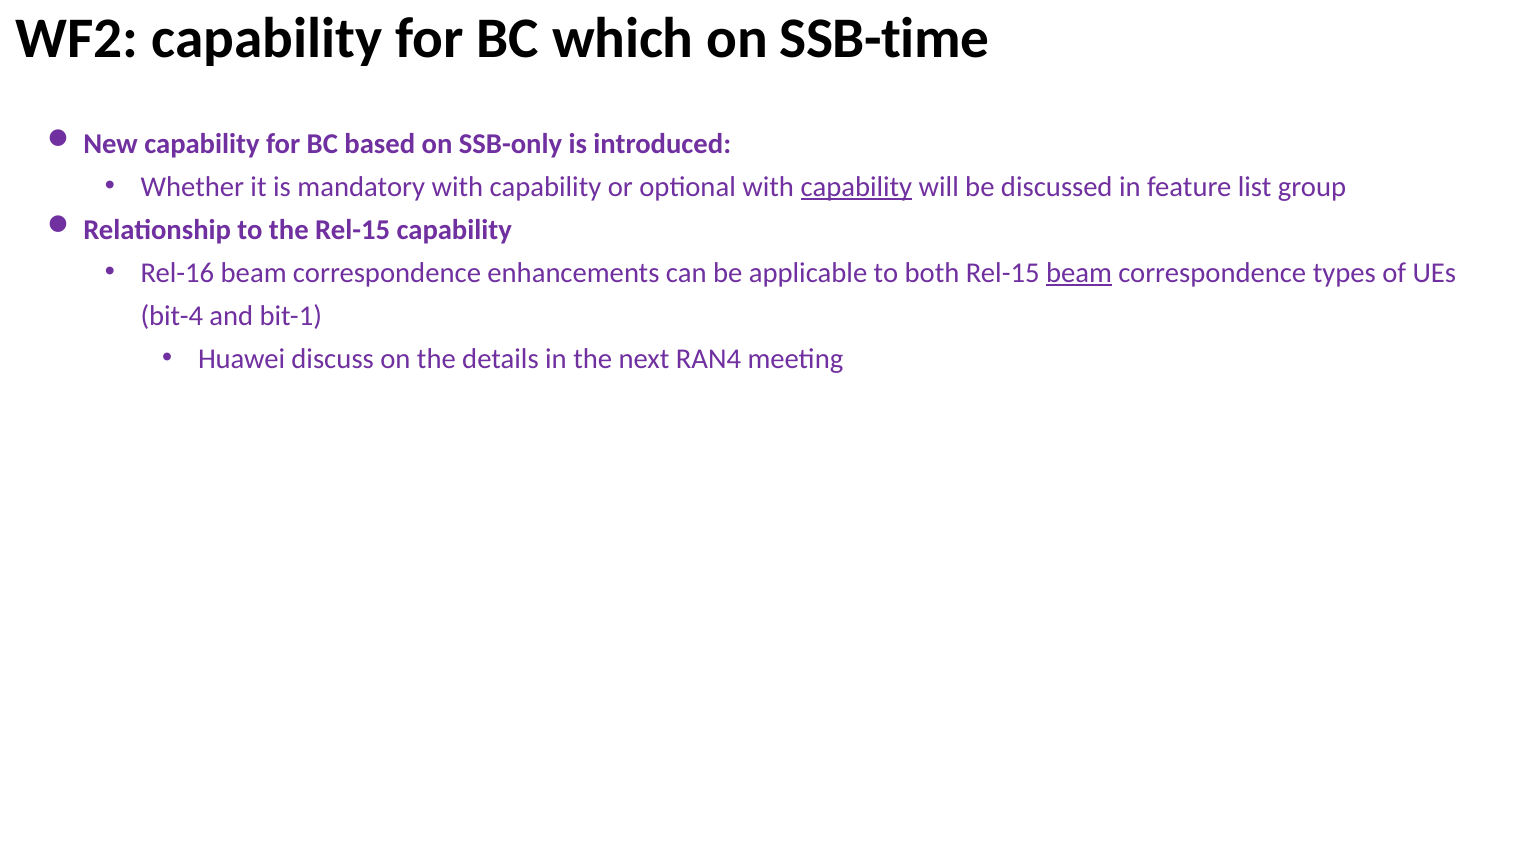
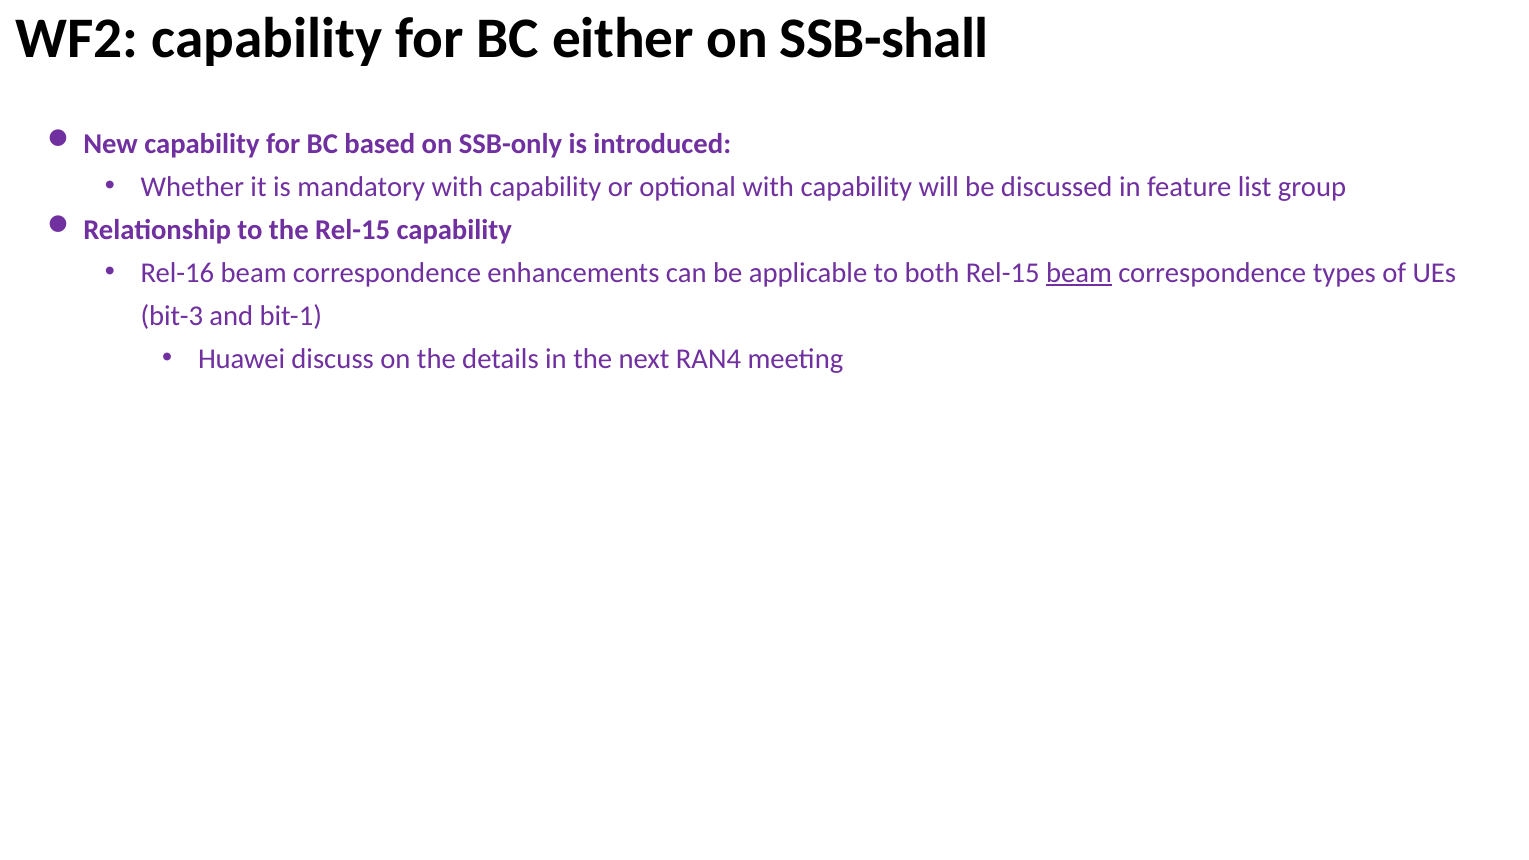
which: which -> either
SSB-time: SSB-time -> SSB-shall
capability at (856, 187) underline: present -> none
bit-4: bit-4 -> bit-3
